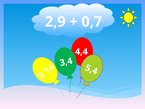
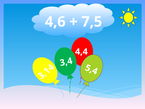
2,9: 2,9 -> 4,6
0,7: 0,7 -> 7,5
